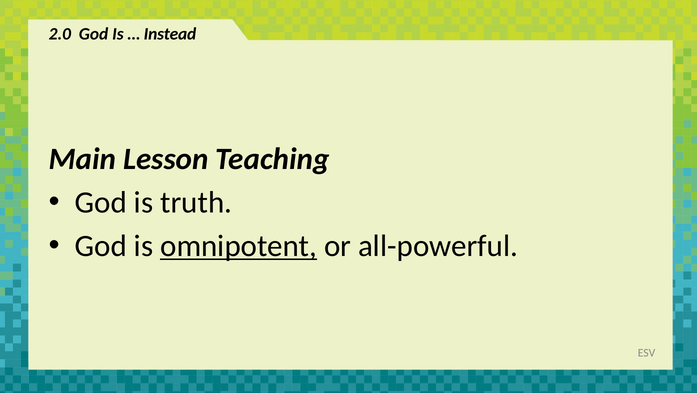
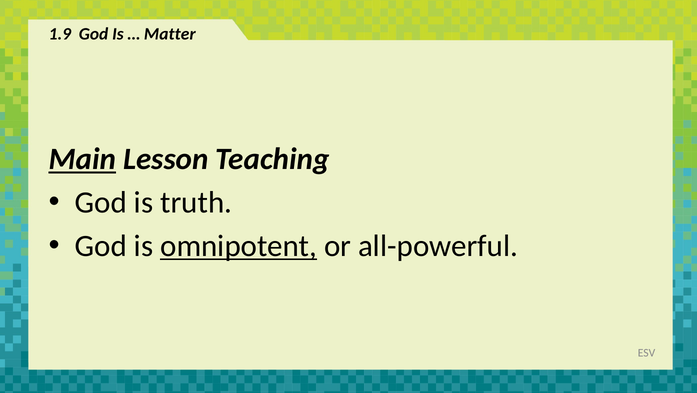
2.0: 2.0 -> 1.9
Instead: Instead -> Matter
Main underline: none -> present
